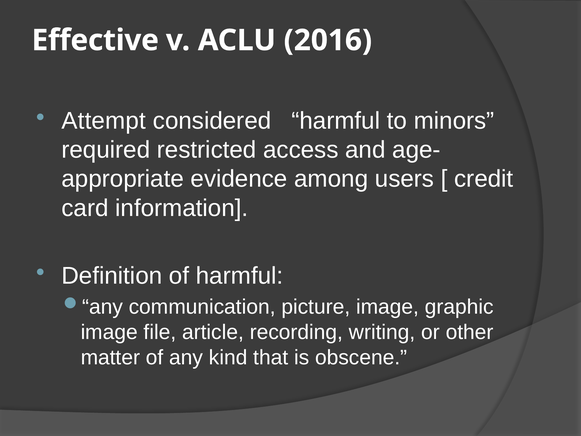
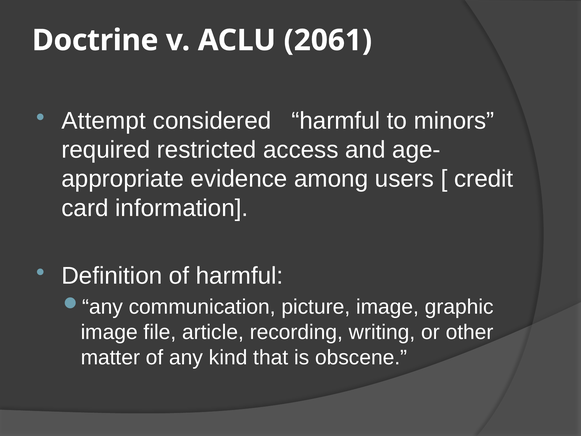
Effective: Effective -> Doctrine
2016: 2016 -> 2061
